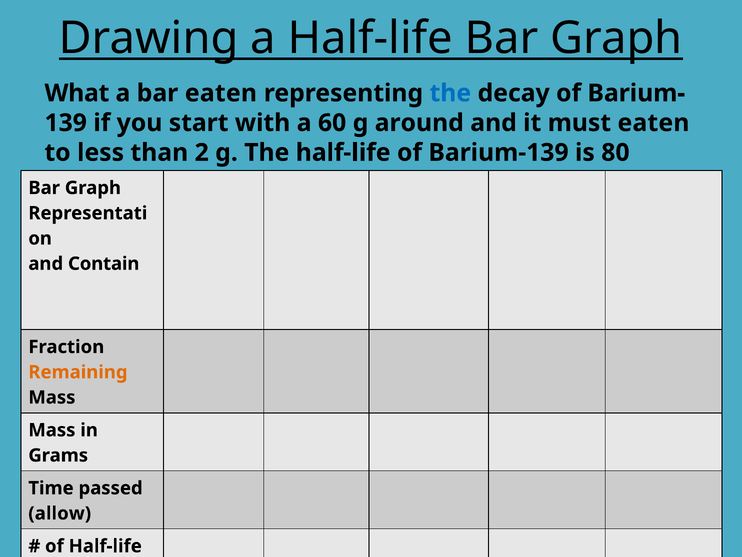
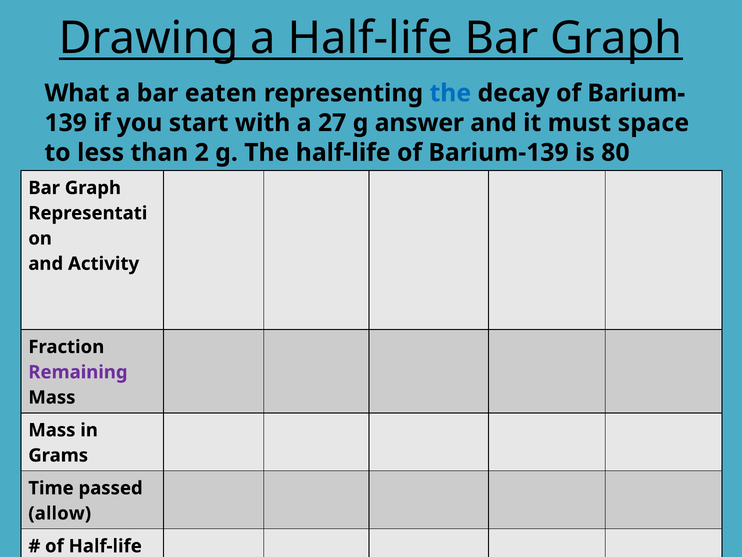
60: 60 -> 27
around: around -> answer
must eaten: eaten -> space
Contain: Contain -> Activity
Remaining colour: orange -> purple
